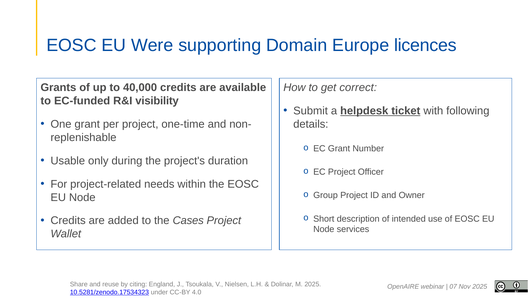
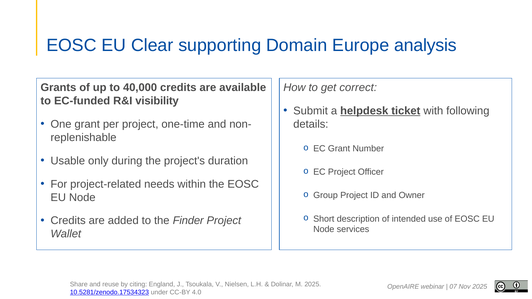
Were: Were -> Clear
licences: licences -> analysis
Cases: Cases -> Finder
